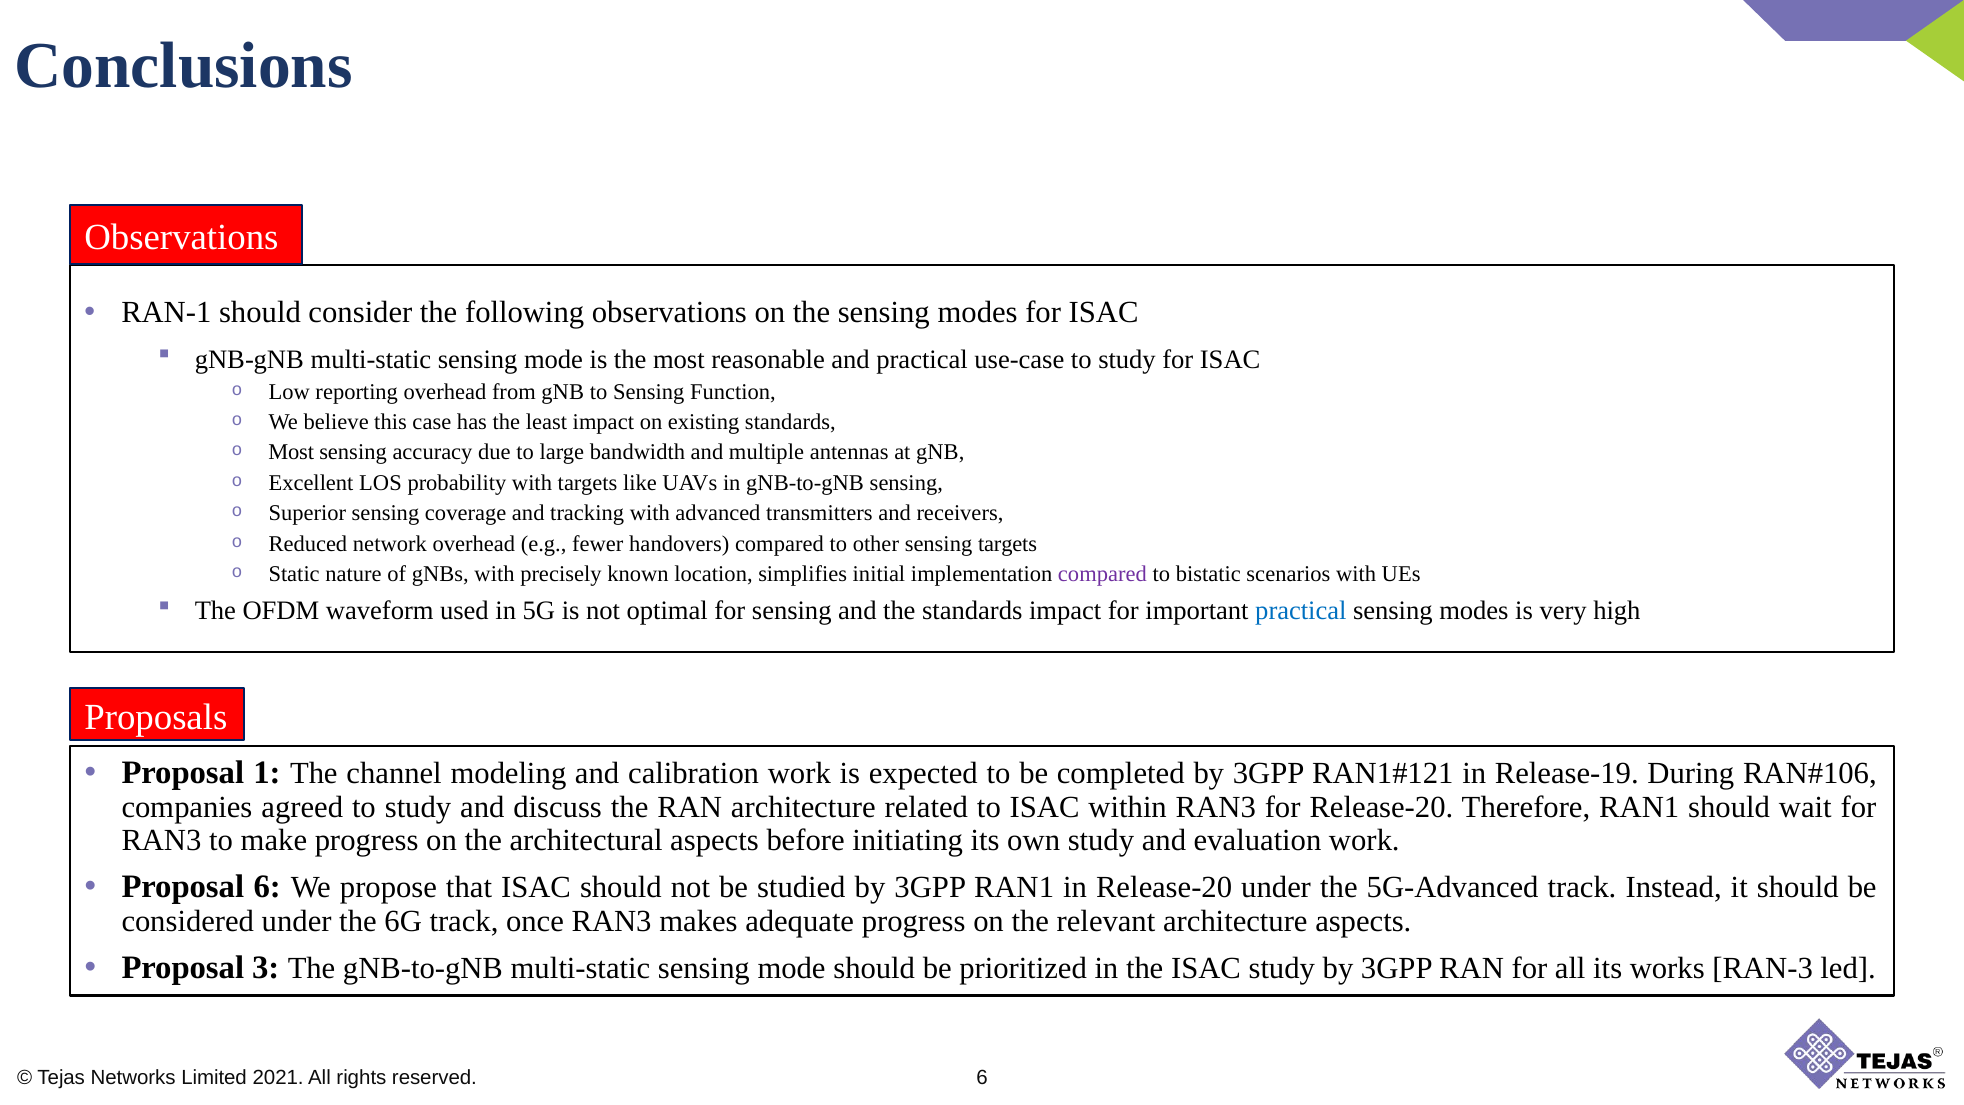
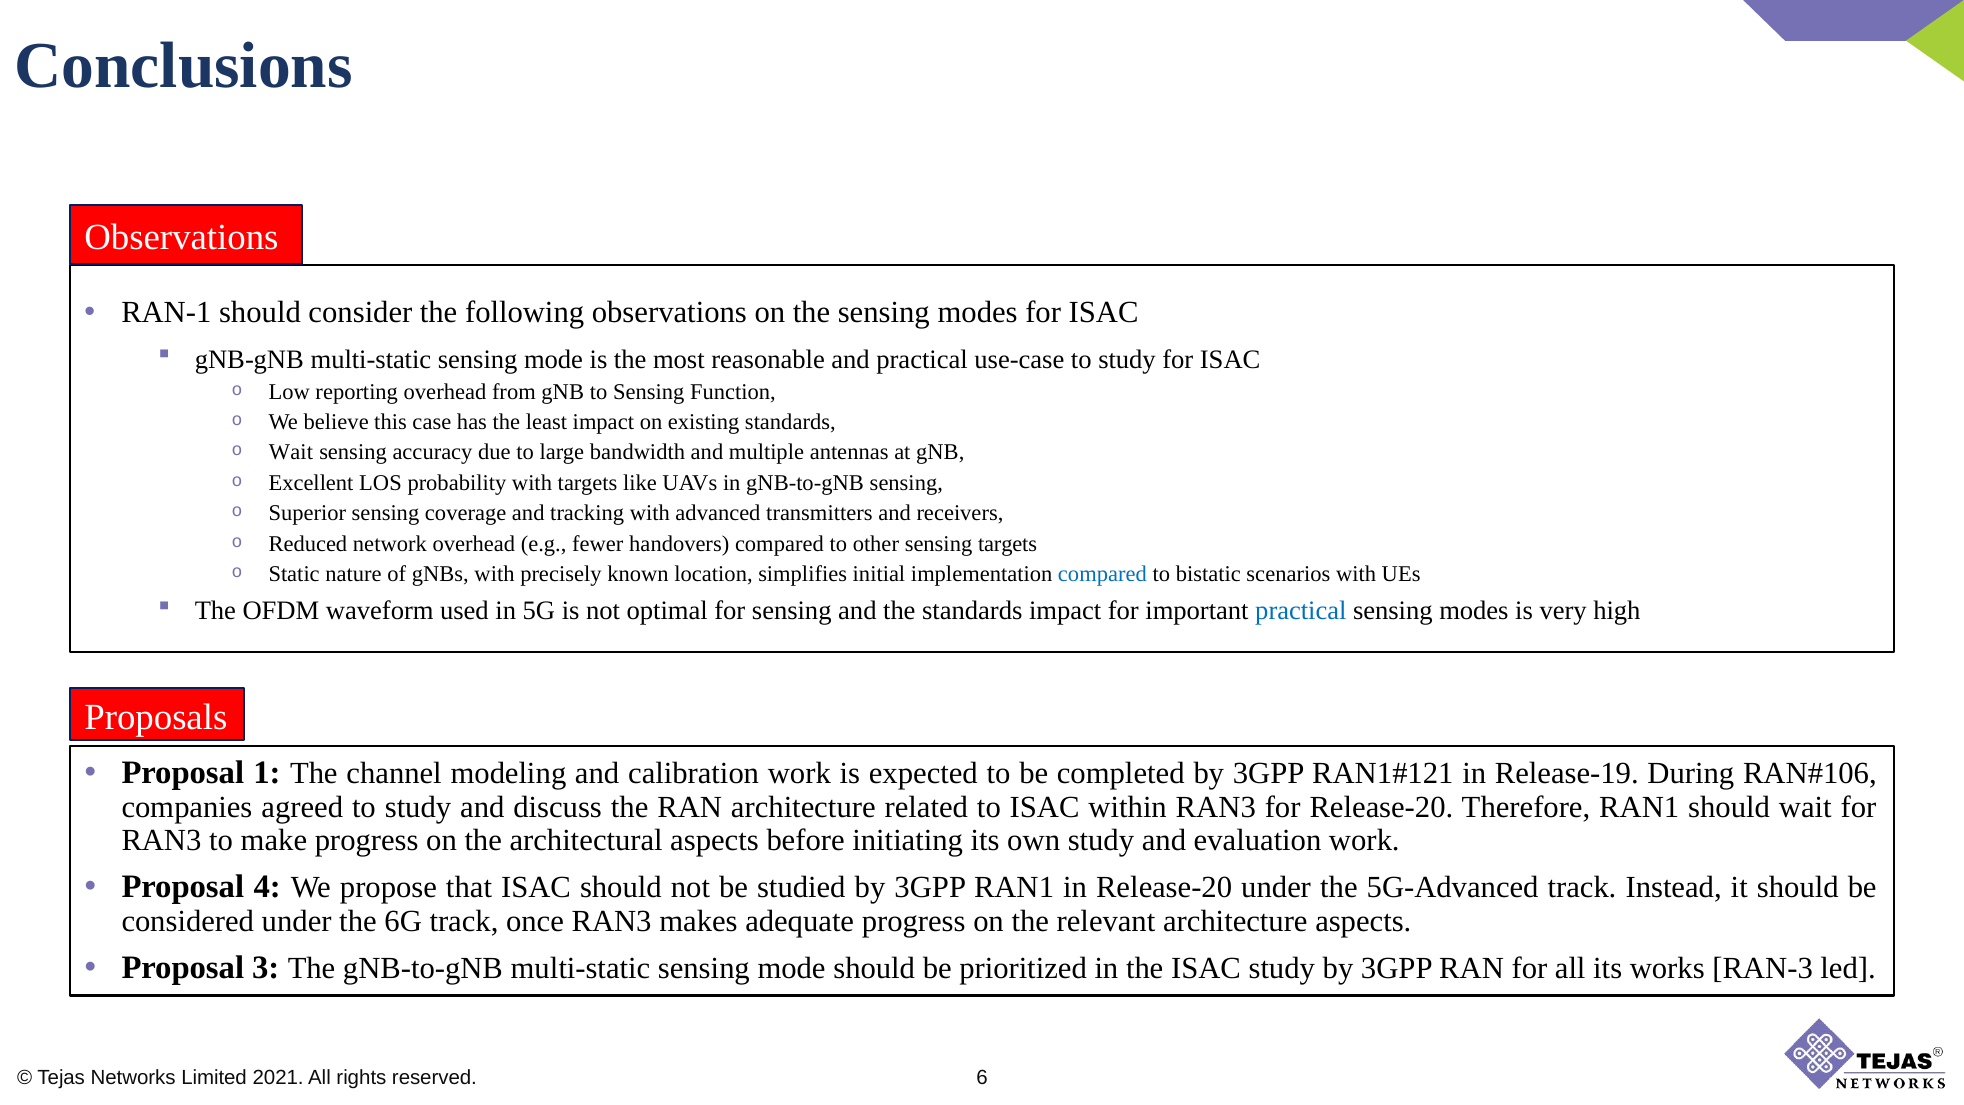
Most at (291, 452): Most -> Wait
compared at (1102, 574) colour: purple -> blue
Proposal 6: 6 -> 4
